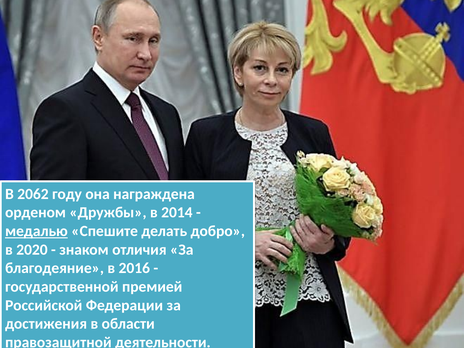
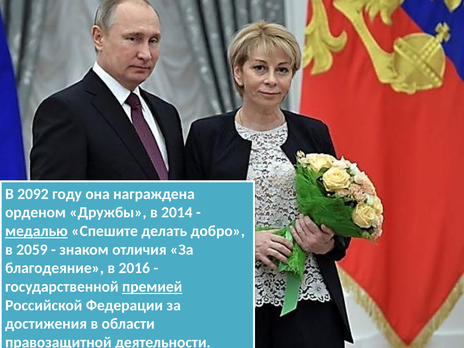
2062: 2062 -> 2092
2020: 2020 -> 2059
премией underline: none -> present
